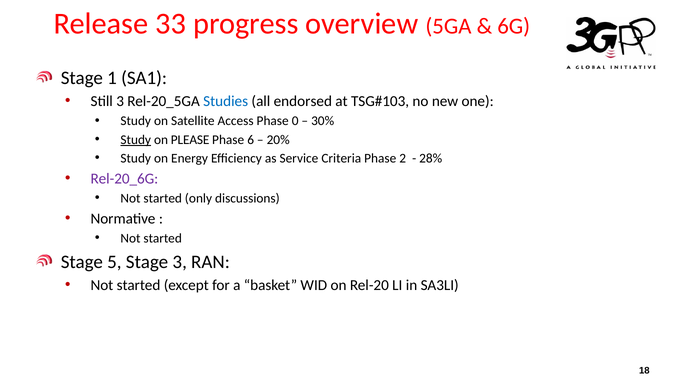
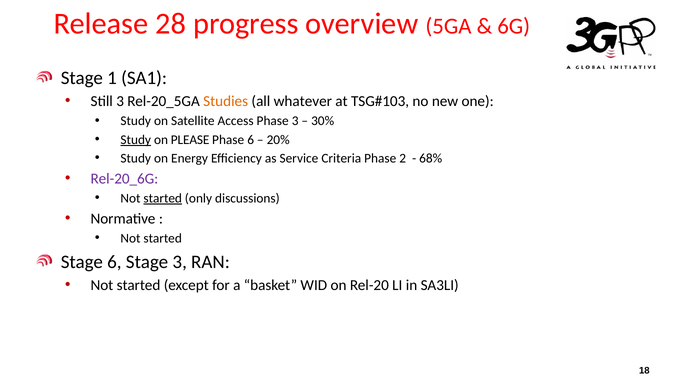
33: 33 -> 28
Studies colour: blue -> orange
endorsed: endorsed -> whatever
Phase 0: 0 -> 3
28%: 28% -> 68%
started at (163, 198) underline: none -> present
Stage 5: 5 -> 6
